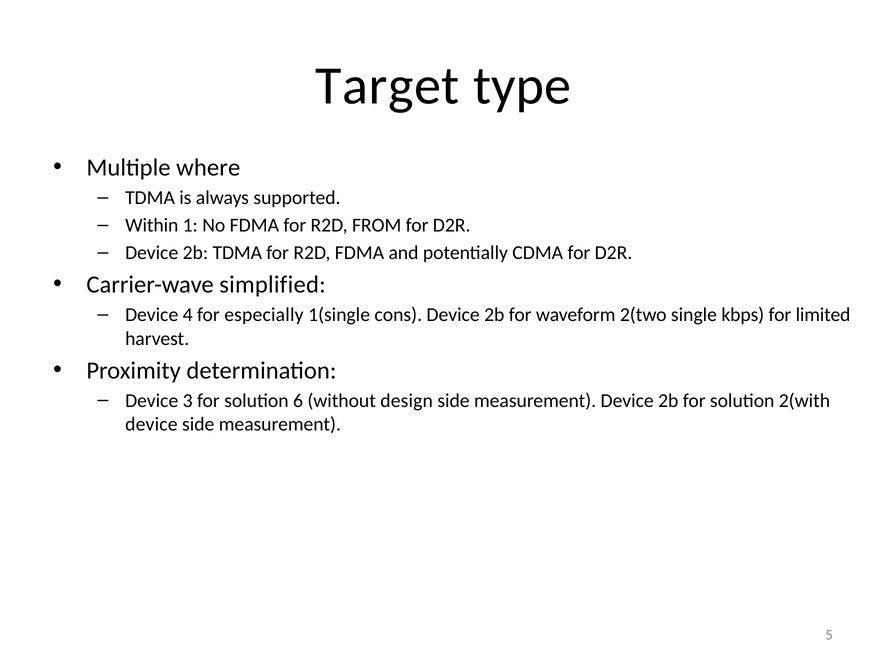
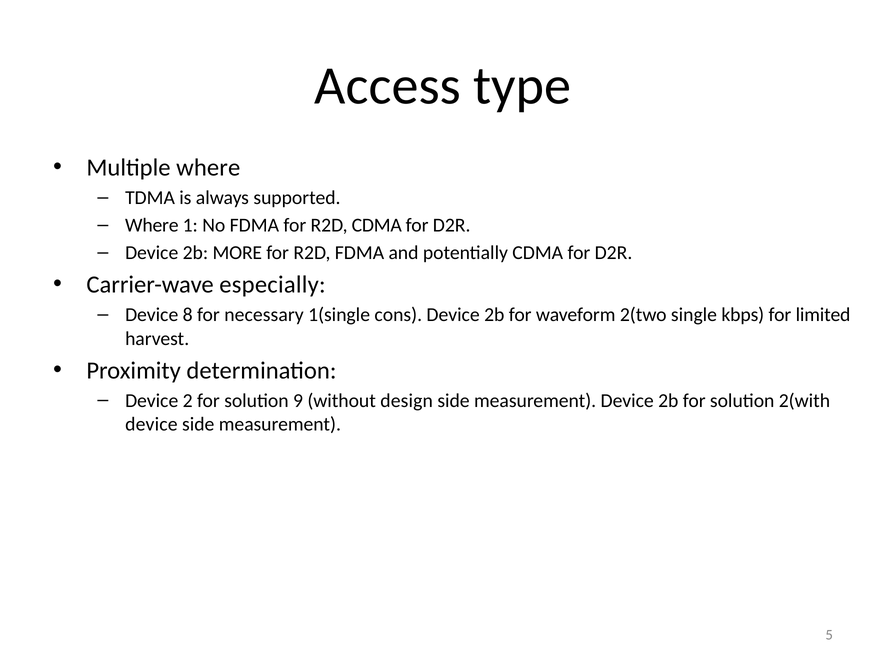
Target: Target -> Access
Within at (152, 225): Within -> Where
R2D FROM: FROM -> CDMA
2b TDMA: TDMA -> MORE
simplified: simplified -> especially
4: 4 -> 8
especially: especially -> necessary
3: 3 -> 2
6: 6 -> 9
